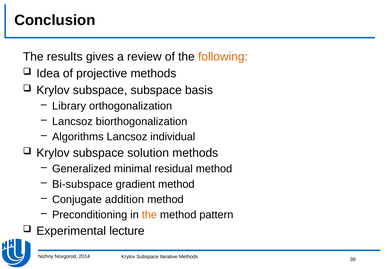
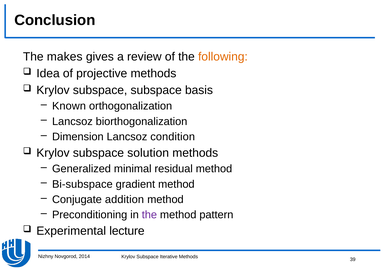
results: results -> makes
Library: Library -> Known
Algorithms: Algorithms -> Dimension
individual: individual -> condition
the at (149, 215) colour: orange -> purple
